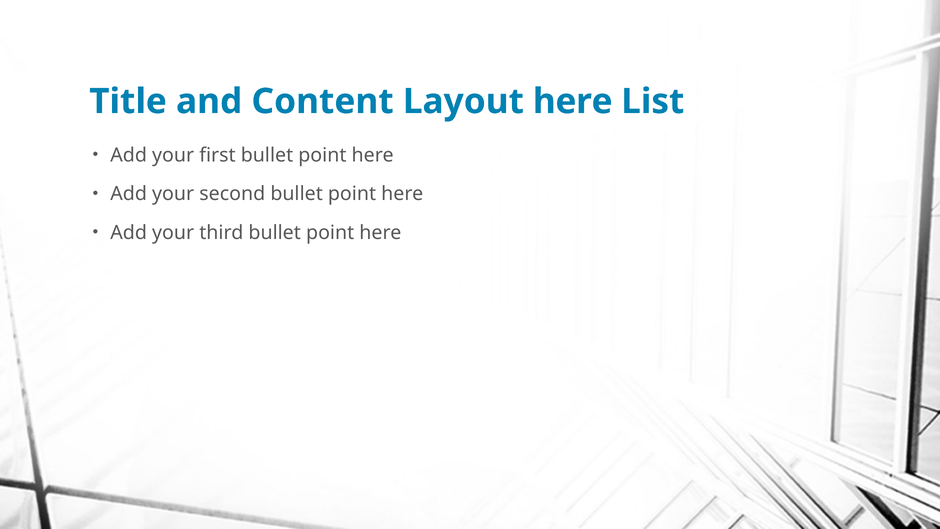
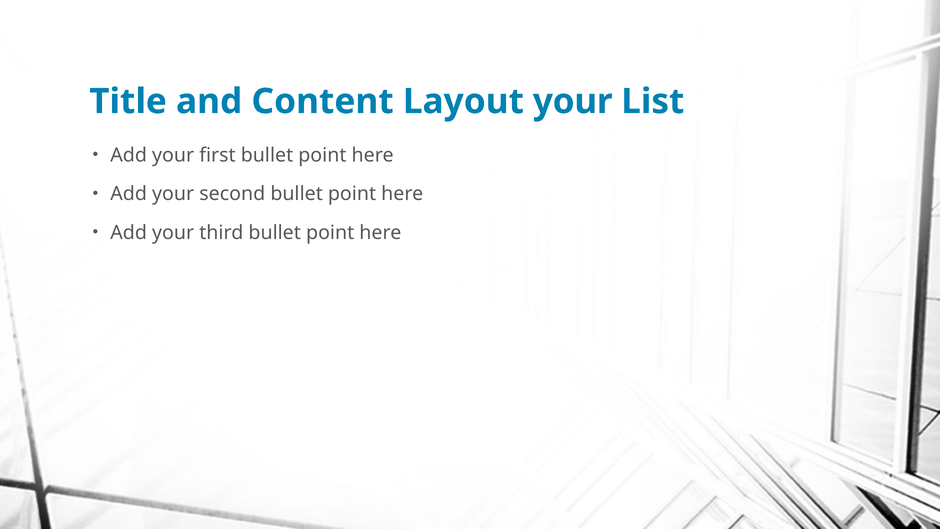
Layout here: here -> your
